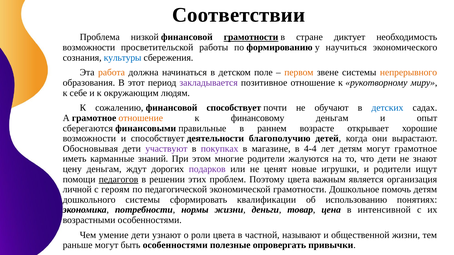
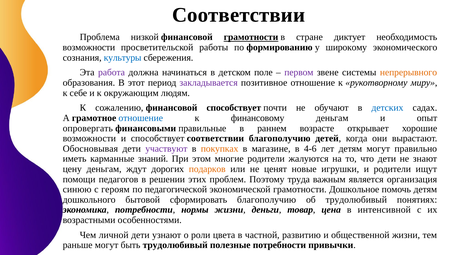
научиться: научиться -> широкому
работа colour: orange -> purple
первом colour: orange -> purple
отношение at (141, 118) colour: orange -> blue
сберегаются: сберегаются -> опровергать
способствует деятельности: деятельности -> соответствии
покупках colour: purple -> orange
4-4: 4-4 -> 4-6
могут грамотное: грамотное -> правильно
подарков colour: purple -> orange
педагогов underline: present -> none
Поэтому цвета: цвета -> труда
личной: личной -> синюю
дошкольного системы: системы -> бытовой
сформировать квалификации: квалификации -> благополучию
об использованию: использованию -> трудолюбивый
умение: умение -> личной
называют: называют -> развитию
быть особенностями: особенностями -> трудолюбивый
полезные опровергать: опровергать -> потребности
